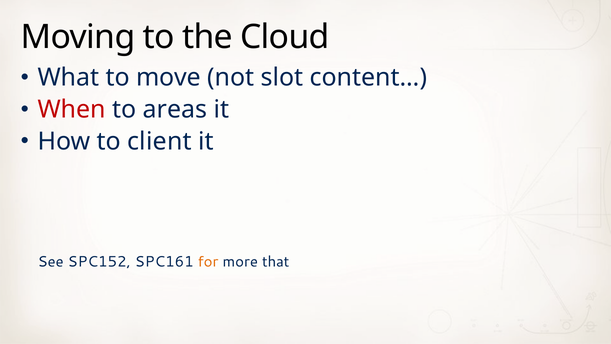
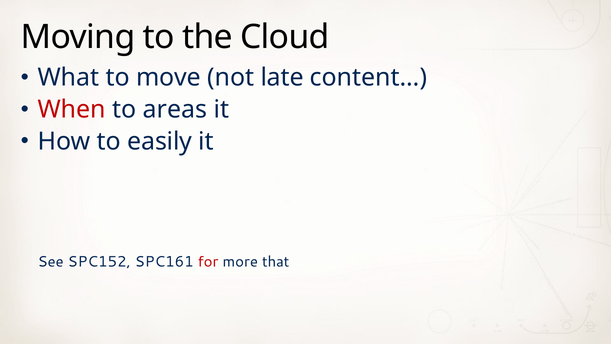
slot: slot -> late
client: client -> easily
for colour: orange -> red
